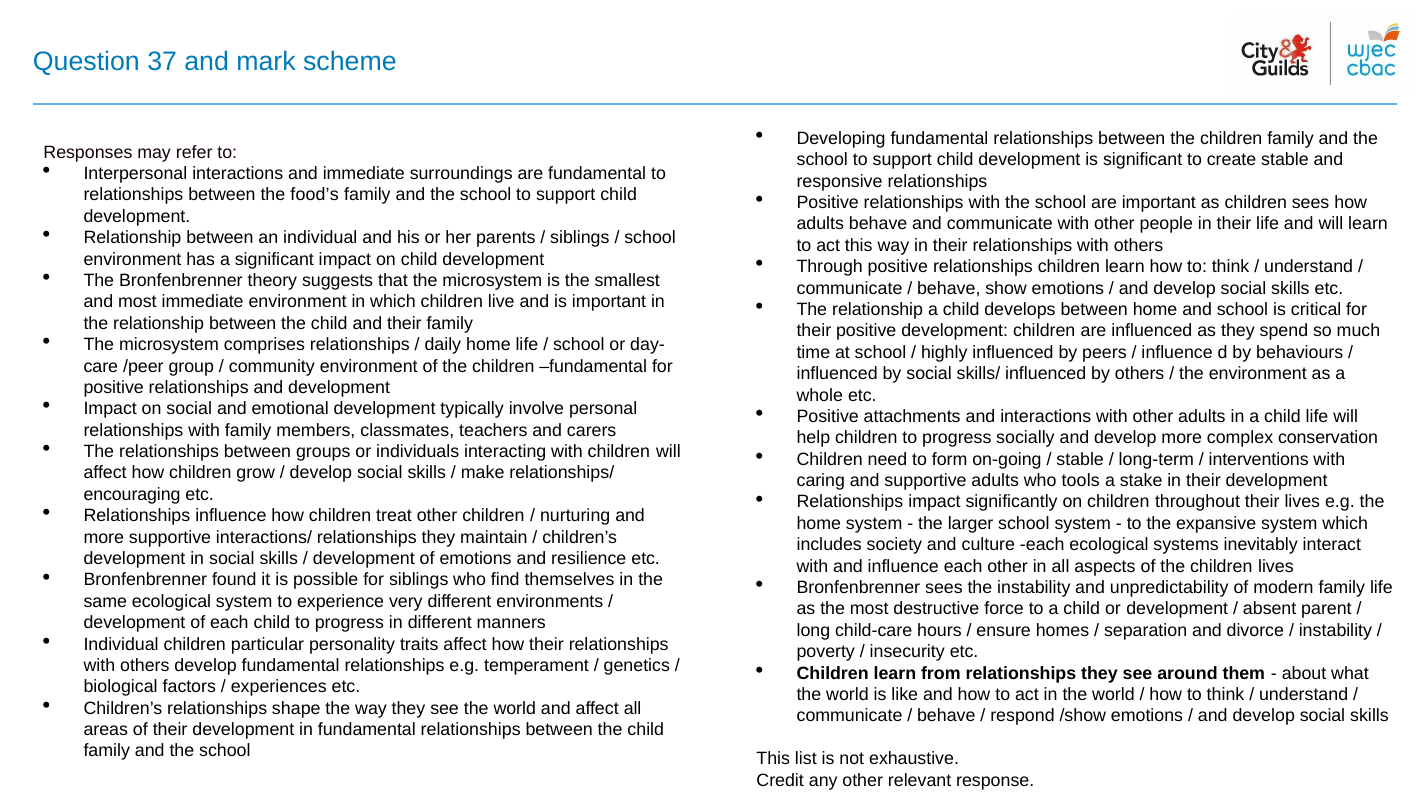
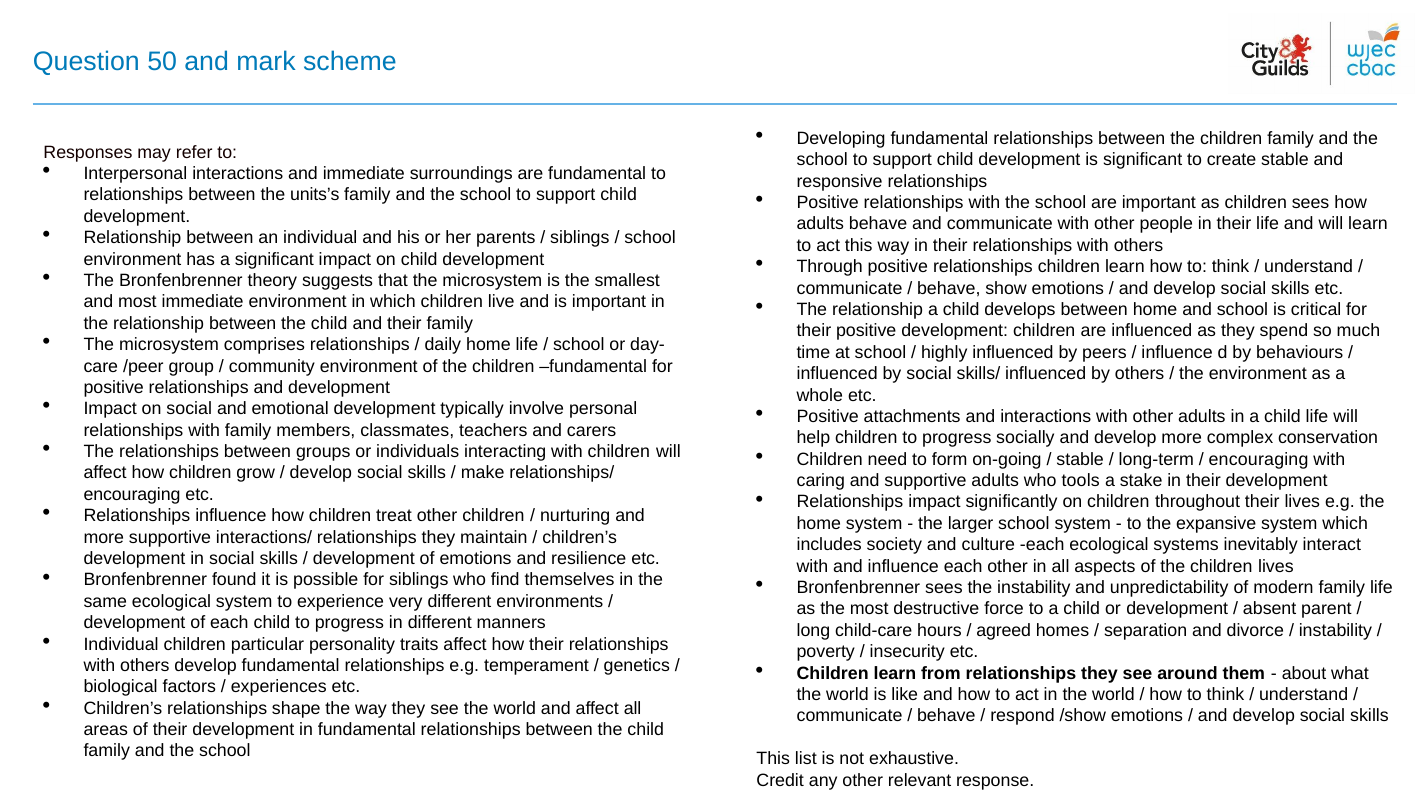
37: 37 -> 50
food’s: food’s -> units’s
interventions at (1259, 459): interventions -> encouraging
ensure: ensure -> agreed
